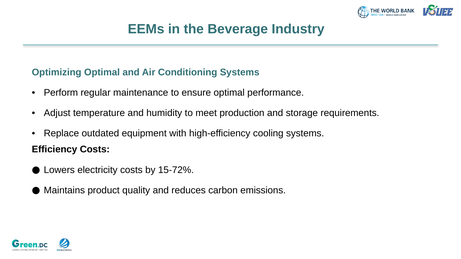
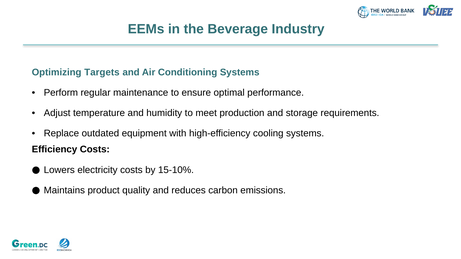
Optimizing Optimal: Optimal -> Targets
15-72%: 15-72% -> 15-10%
